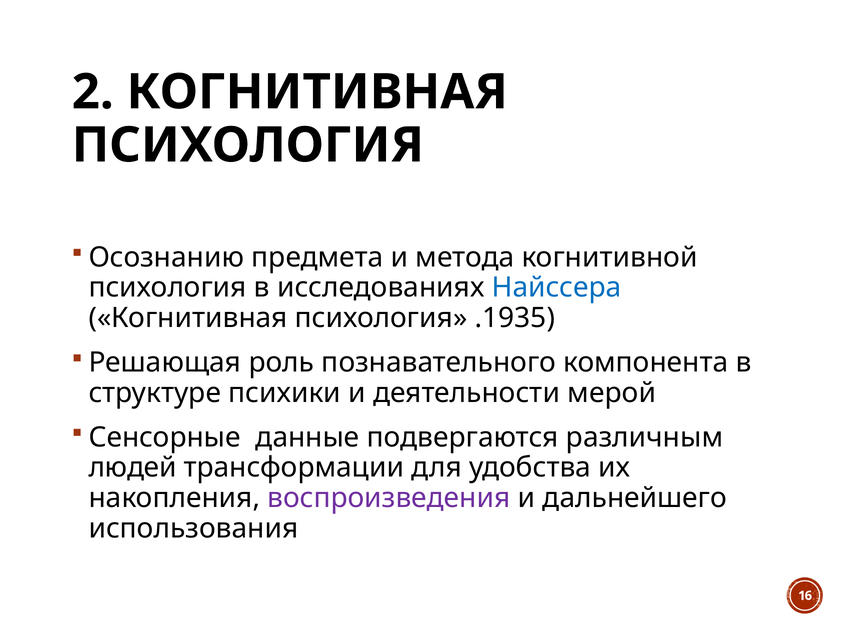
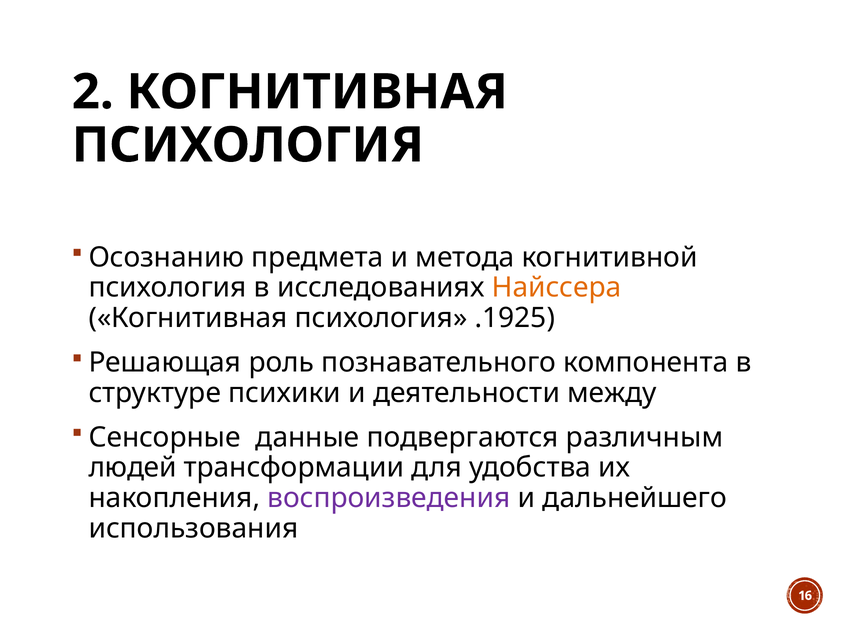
Найссера colour: blue -> orange
.1935: .1935 -> .1925
мерой: мерой -> между
